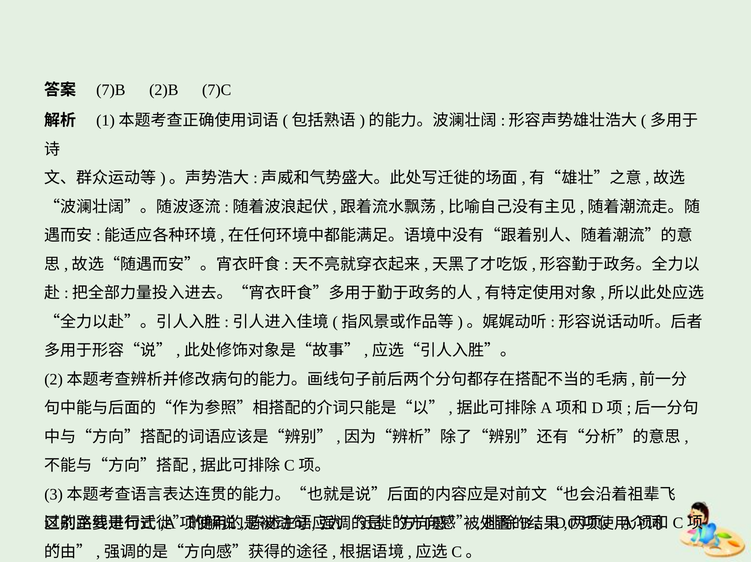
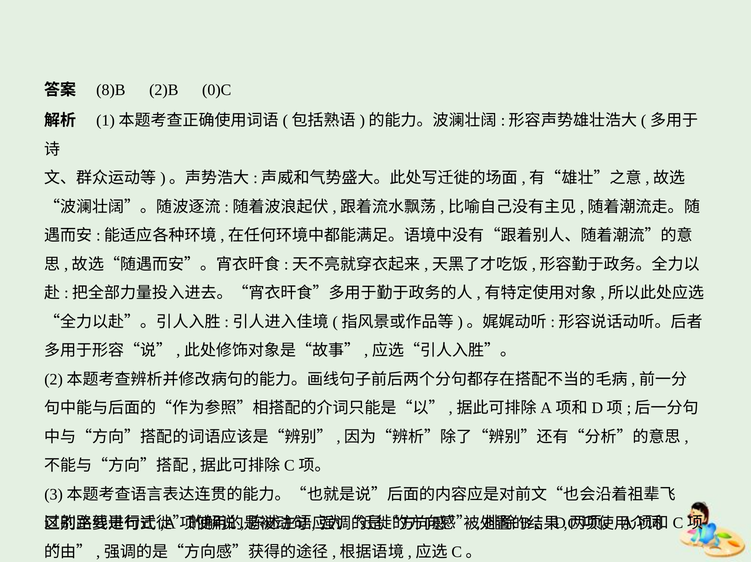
7)B: 7)B -> 8)B
7)C: 7)C -> 0)C
